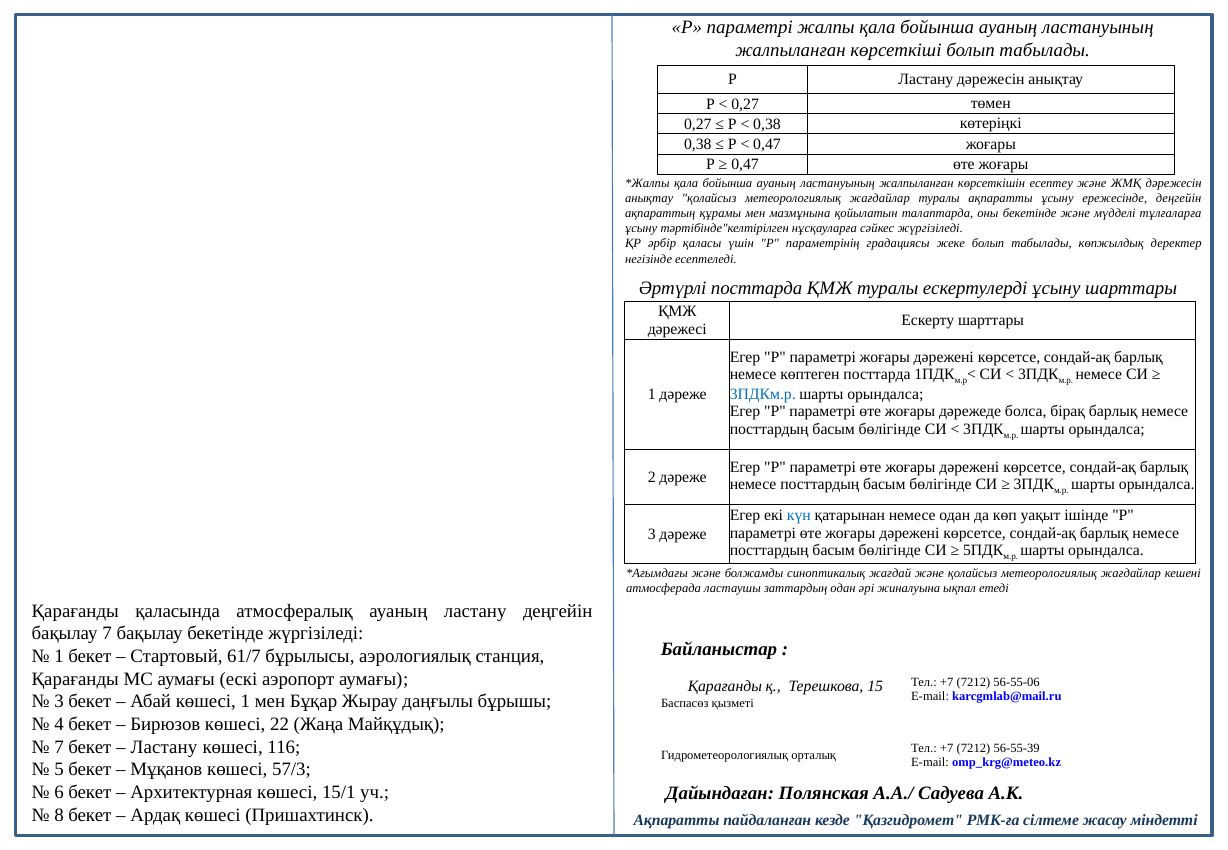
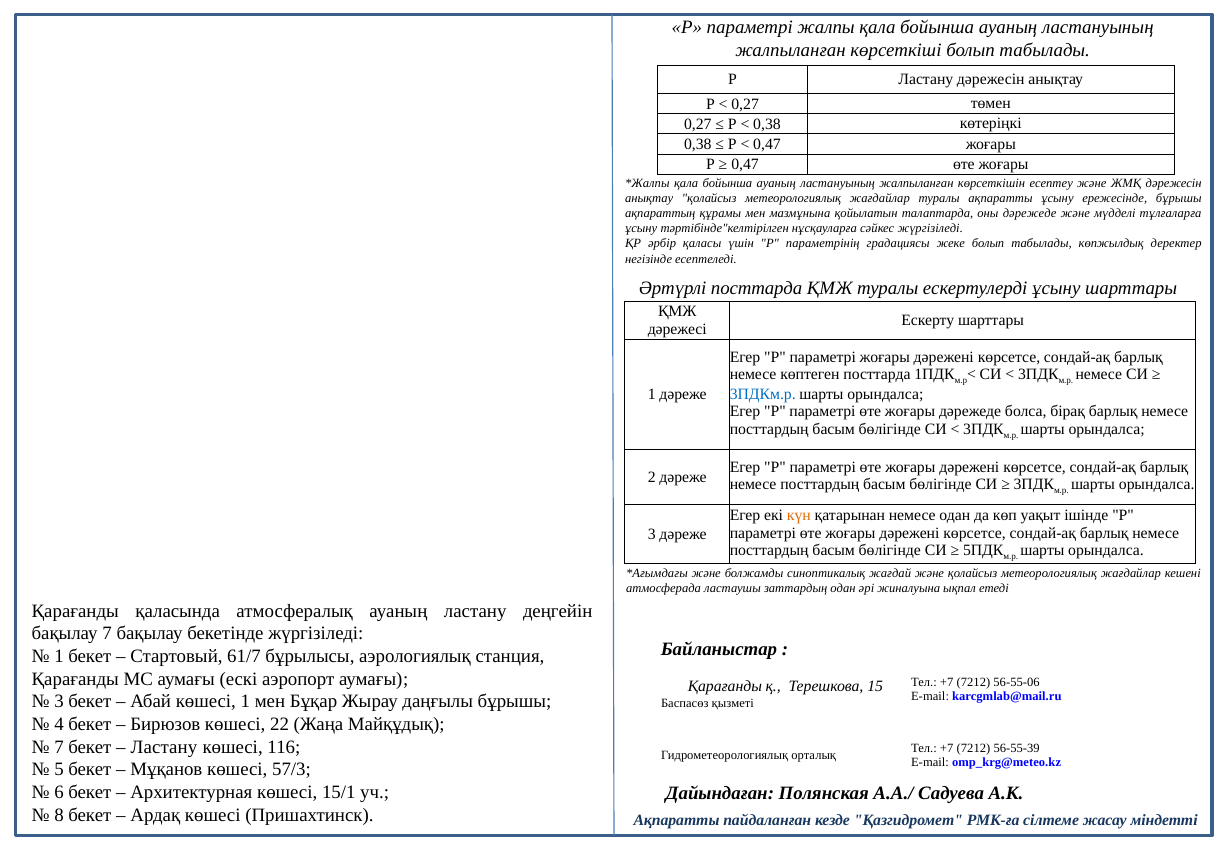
ережесінде деңгейін: деңгейін -> бұрышы
оны бекетінде: бекетінде -> дәрежеде
күн colour: blue -> orange
